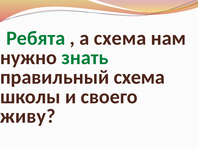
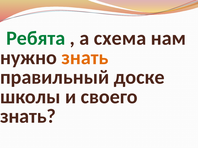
знать at (85, 58) colour: green -> orange
правильный схема: схема -> доске
живу at (28, 117): живу -> знать
